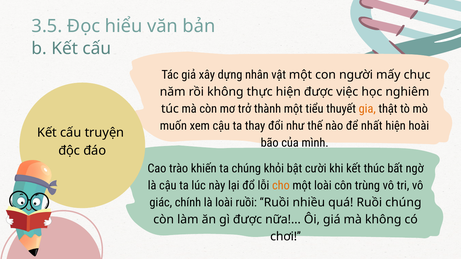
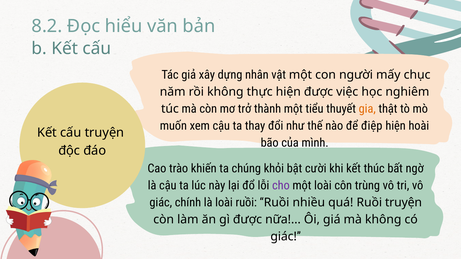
3.5: 3.5 -> 8.2
nhất: nhất -> điệp
cho colour: orange -> purple
Ruồi chúng: chúng -> truyện
chơi at (284, 237): chơi -> giác
